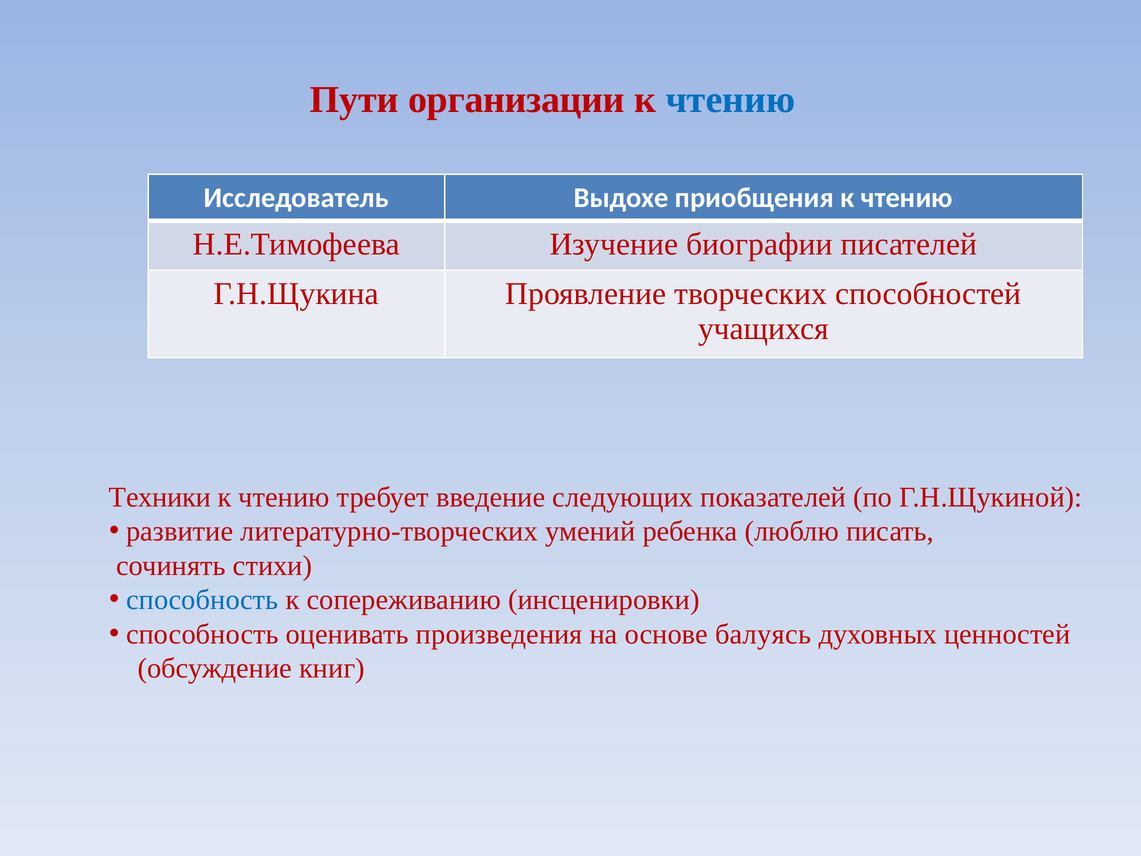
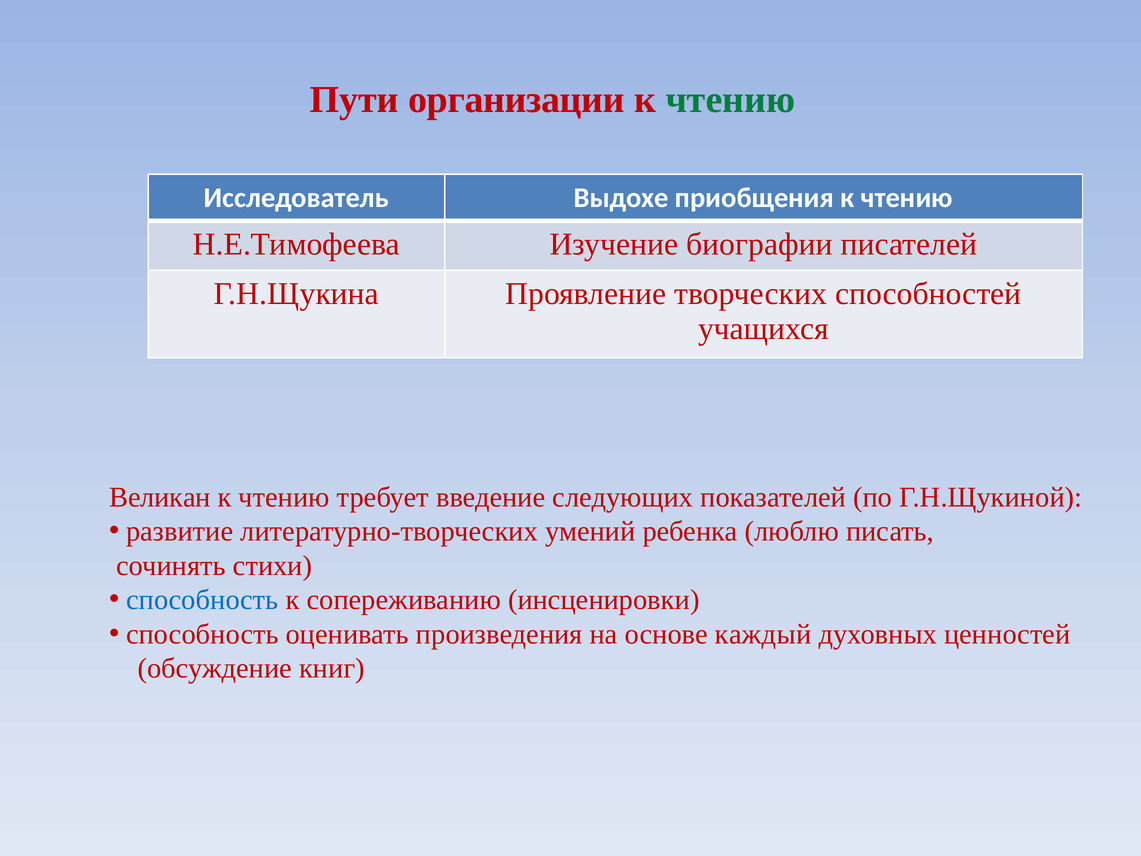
чтению at (730, 100) colour: blue -> green
Техники: Техники -> Великан
балуясь: балуясь -> каждый
